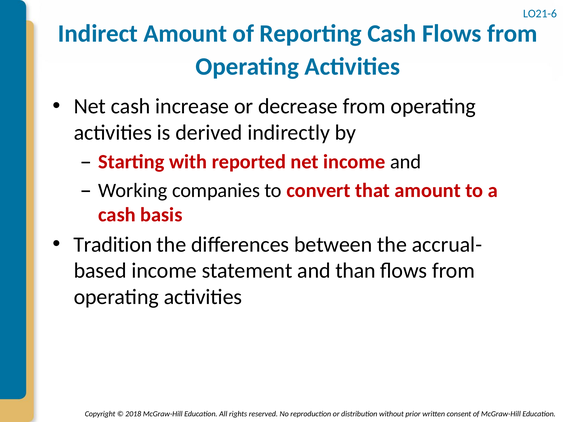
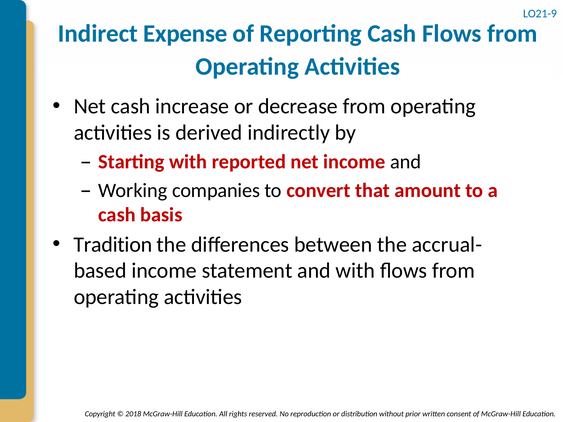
LO21-6: LO21-6 -> LO21-9
Indirect Amount: Amount -> Expense
and than: than -> with
